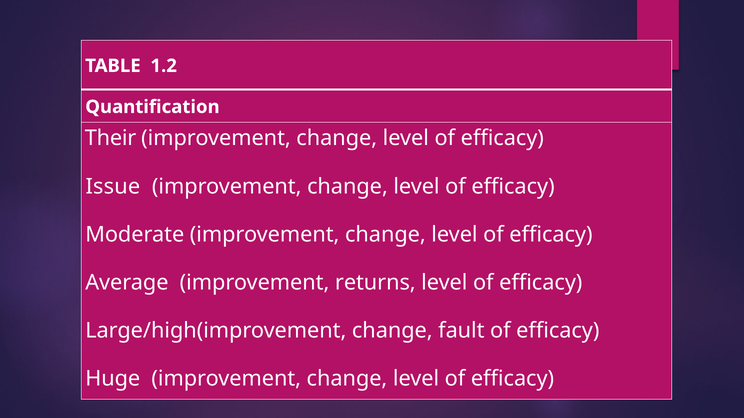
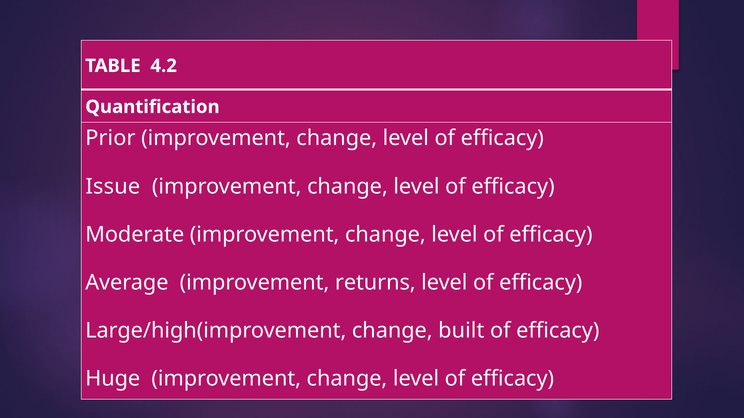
1.2: 1.2 -> 4.2
Their: Their -> Prior
fault: fault -> built
